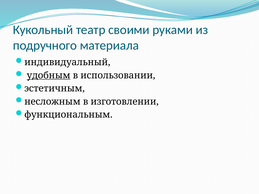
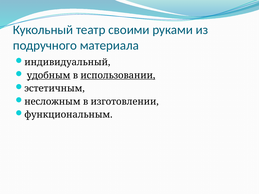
использовании underline: none -> present
